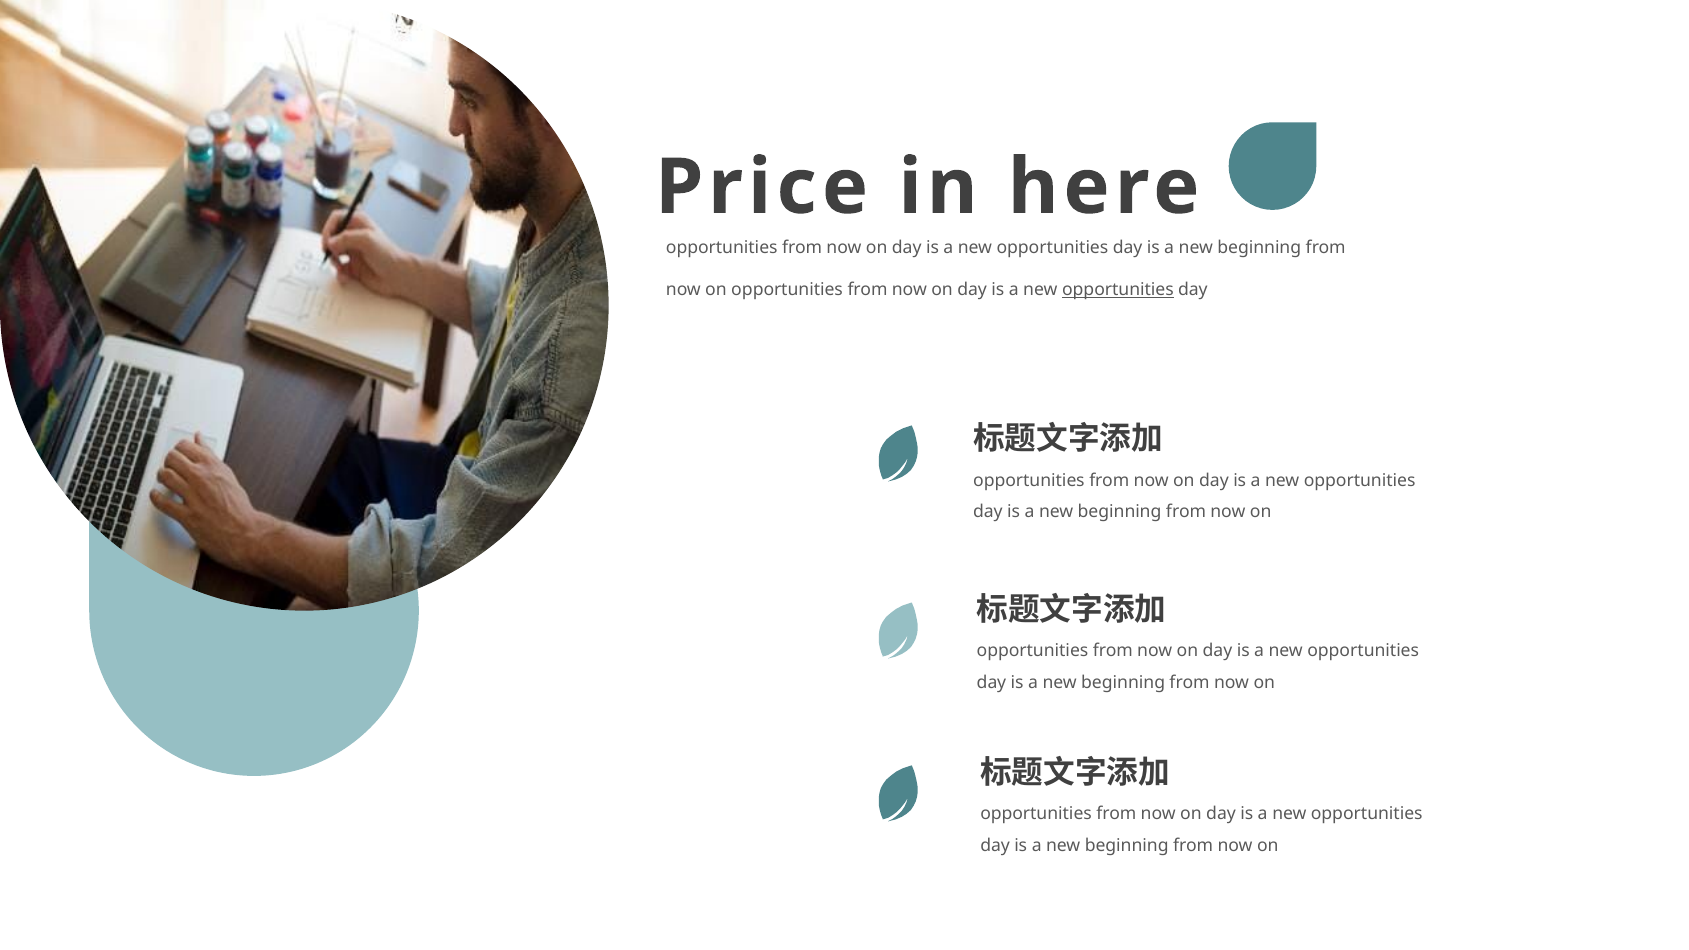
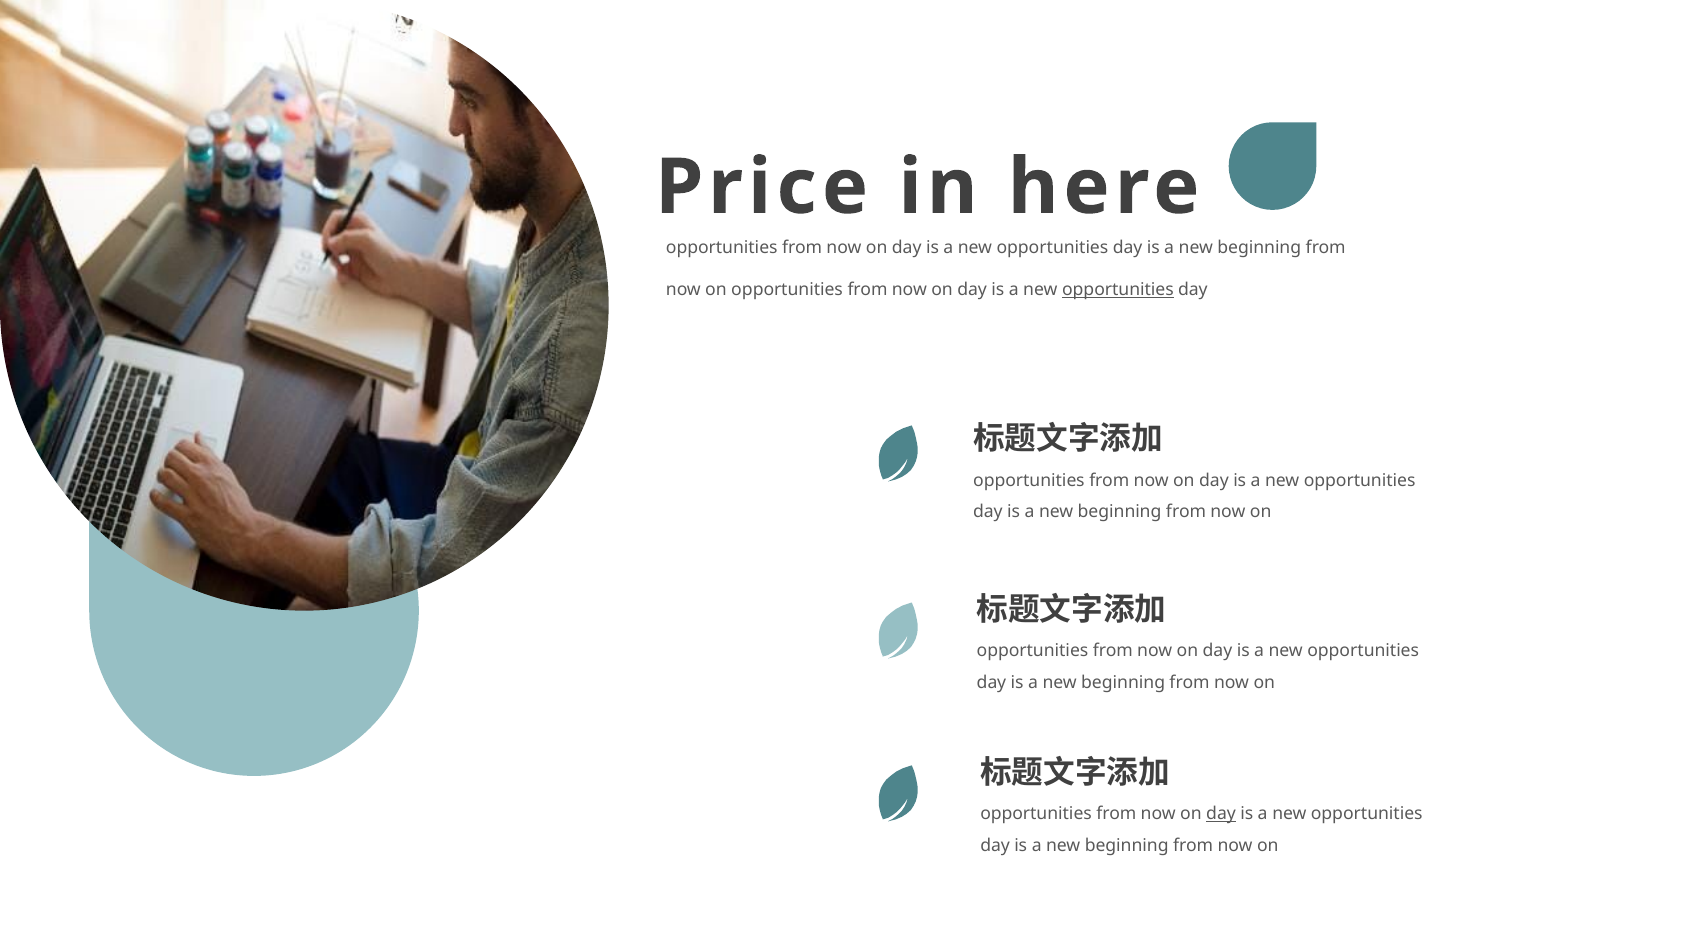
day at (1221, 814) underline: none -> present
